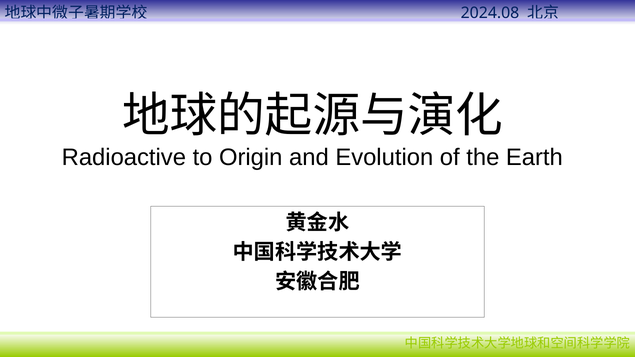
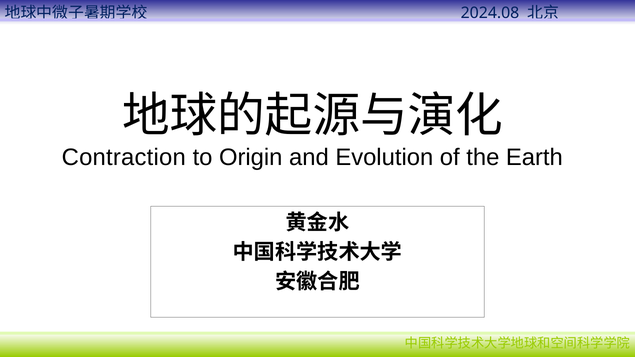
Radioactive: Radioactive -> Contraction
